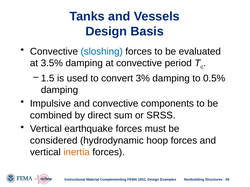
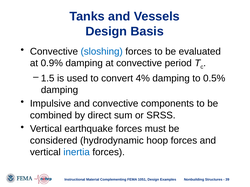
3.5%: 3.5% -> 0.9%
3%: 3% -> 4%
inertia colour: orange -> blue
